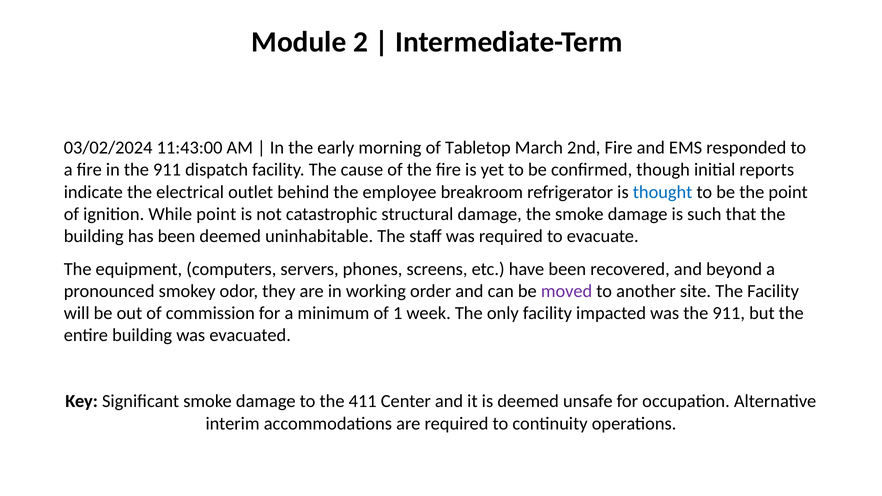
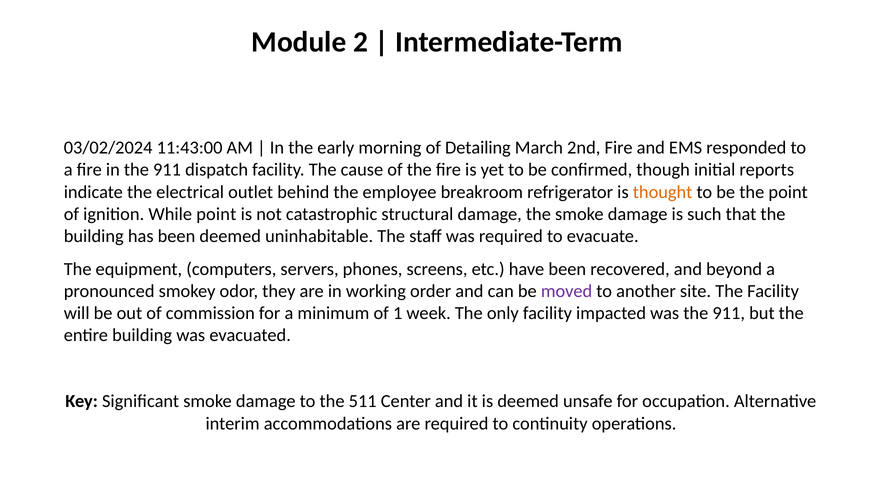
Tabletop: Tabletop -> Detailing
thought colour: blue -> orange
411: 411 -> 511
